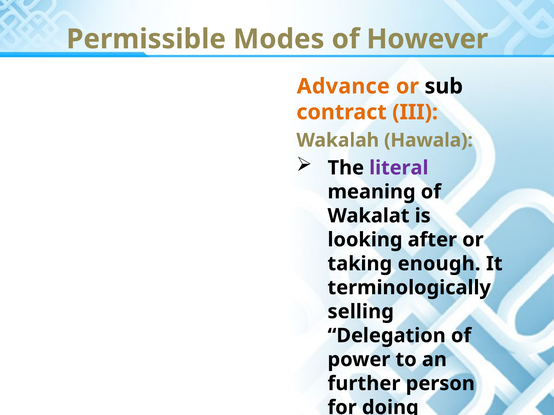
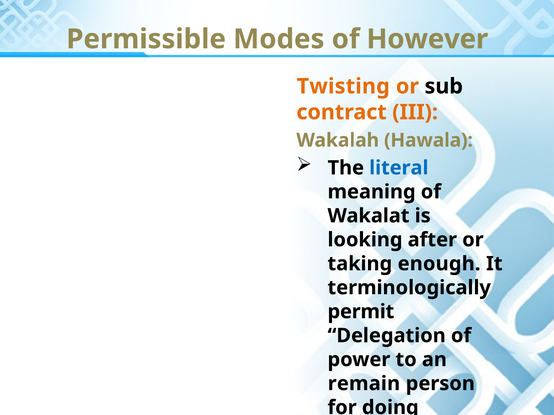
Advance: Advance -> Twisting
literal colour: purple -> blue
selling: selling -> permit
further: further -> remain
